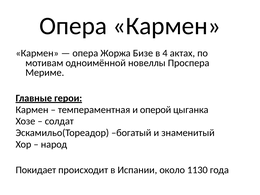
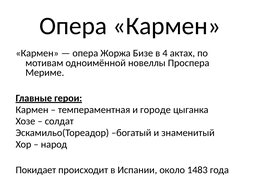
оперой: оперой -> городе
1130: 1130 -> 1483
